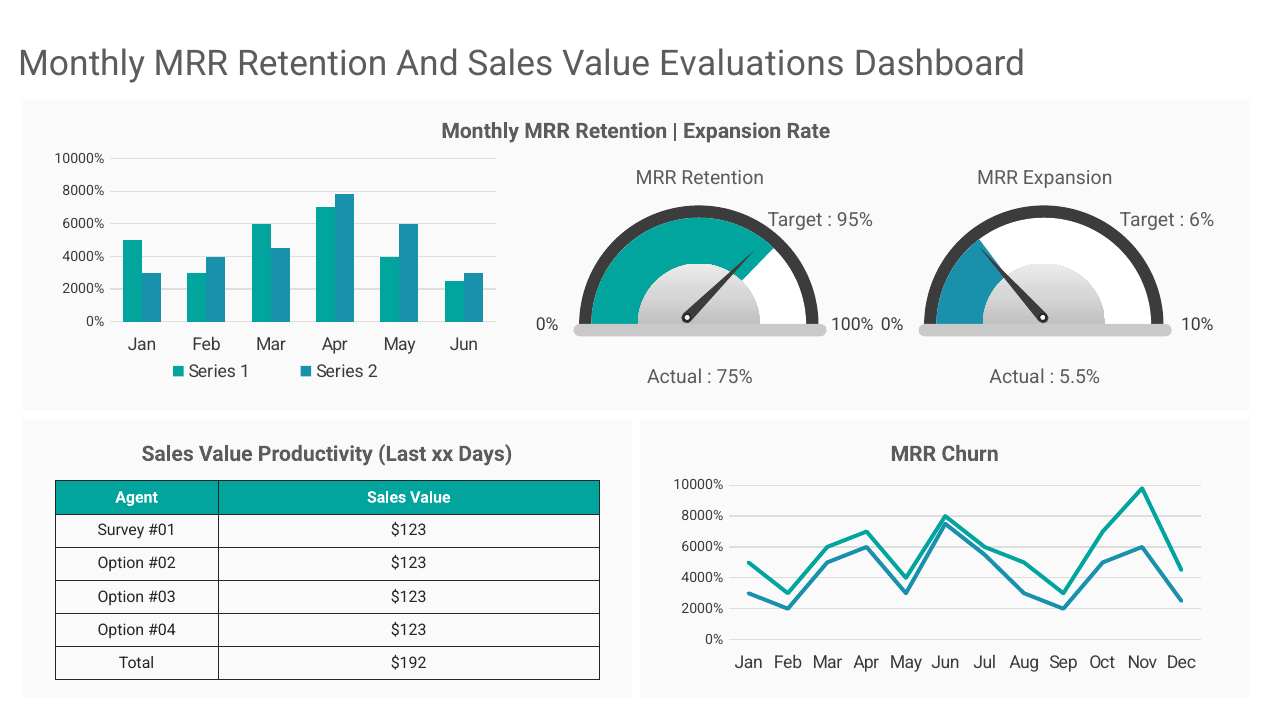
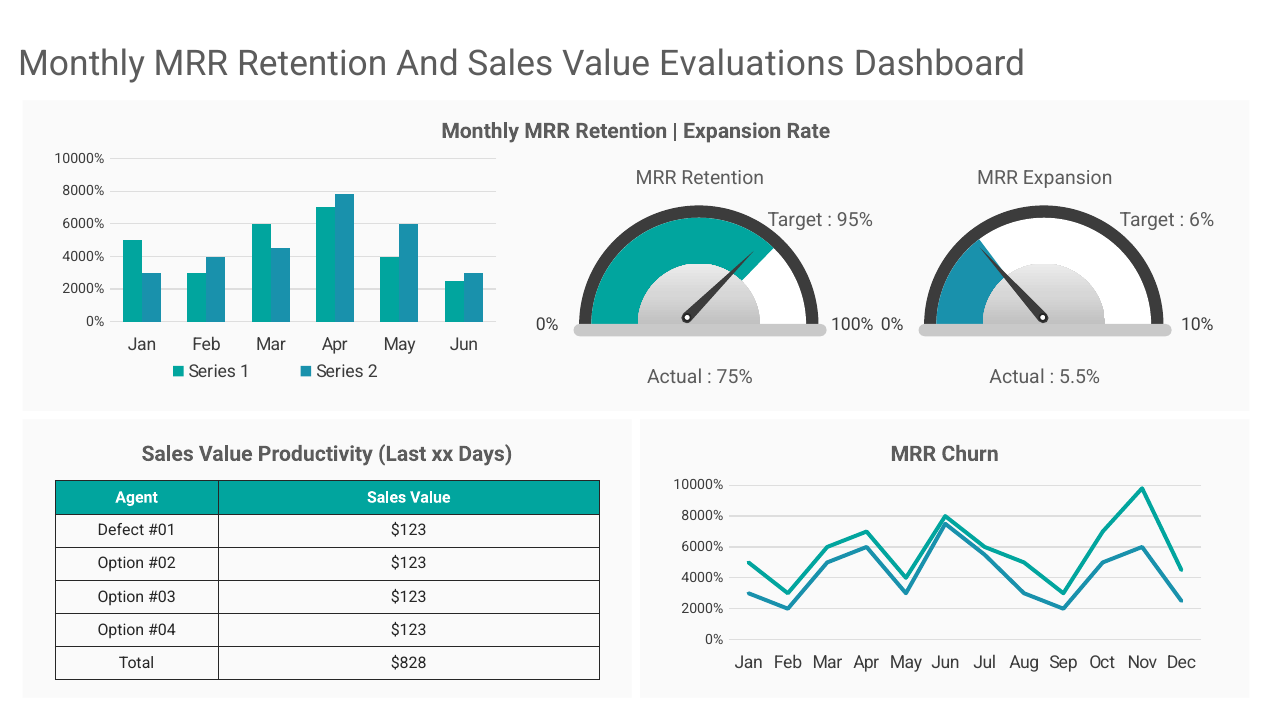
Survey: Survey -> Defect
$192: $192 -> $828
